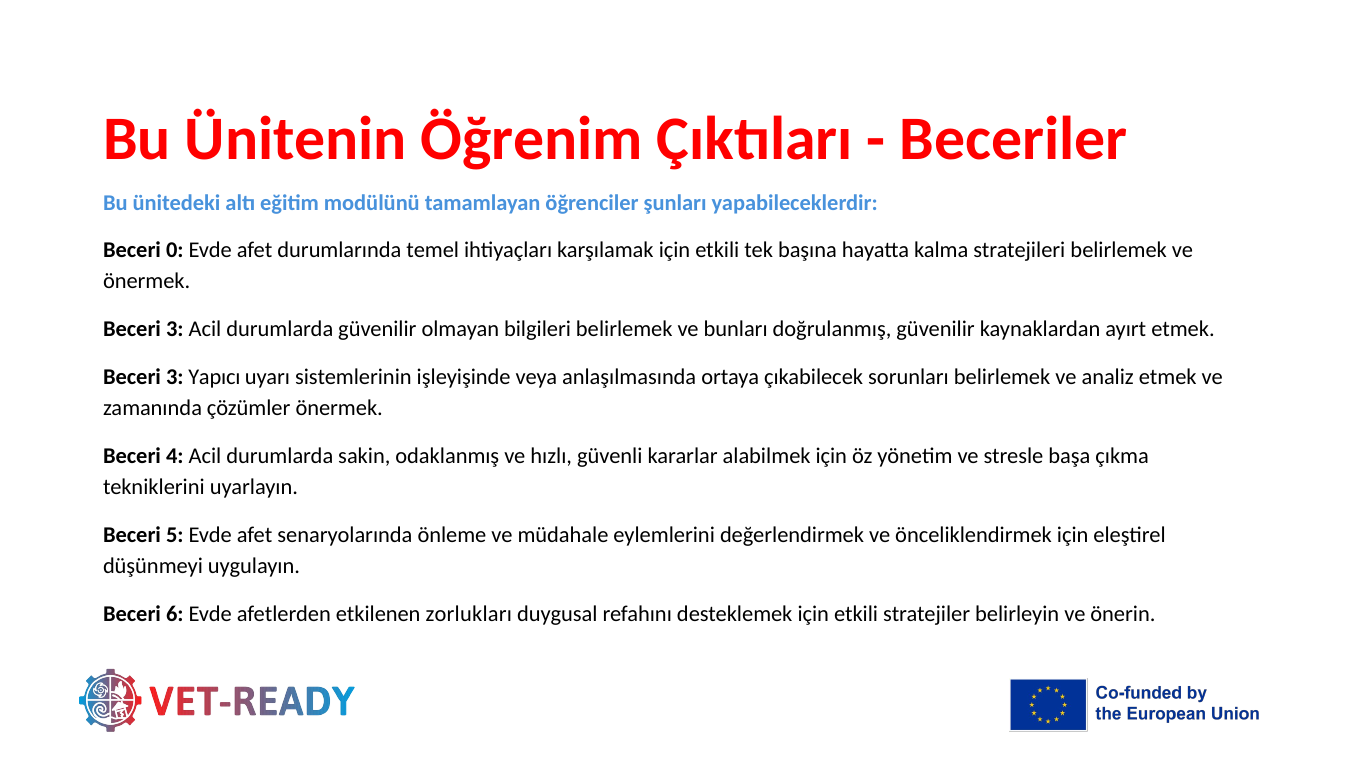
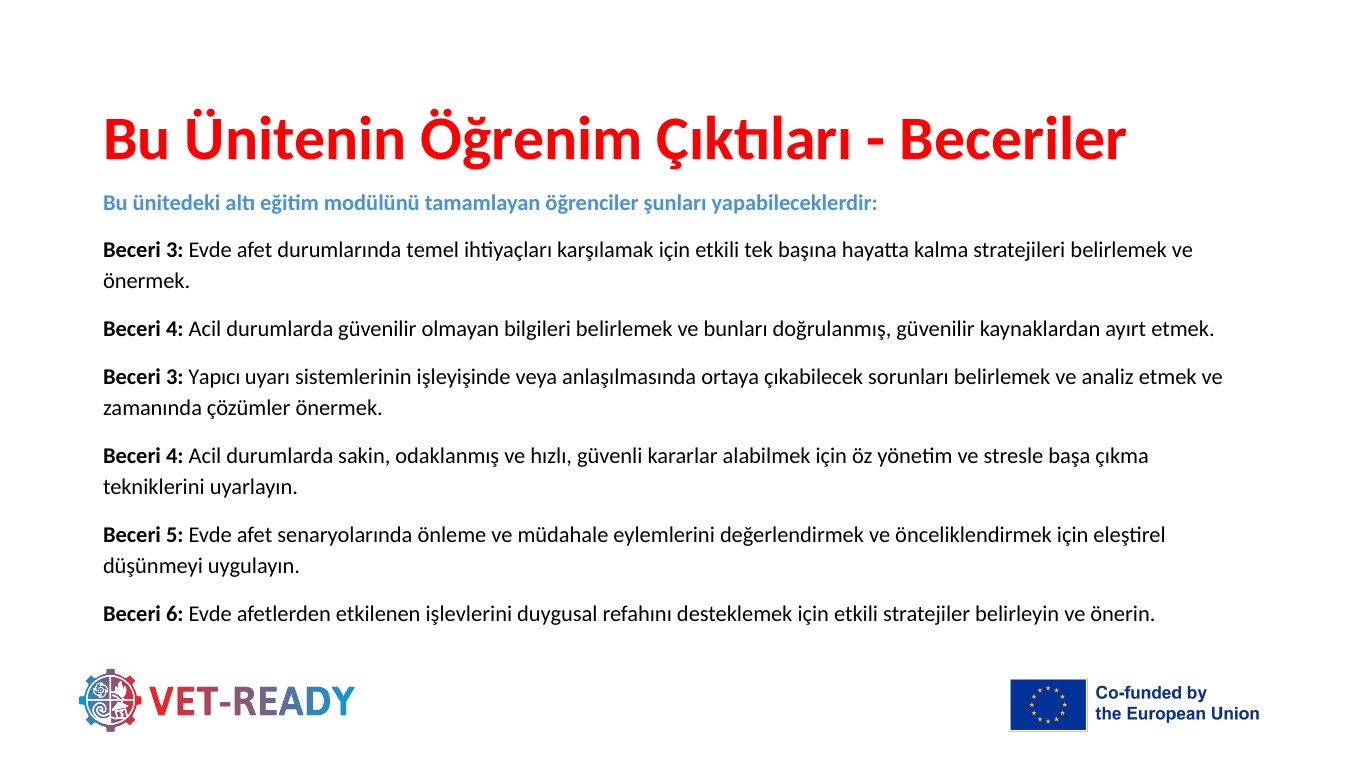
0 at (175, 250): 0 -> 3
3 at (175, 329): 3 -> 4
zorlukları: zorlukları -> işlevlerini
